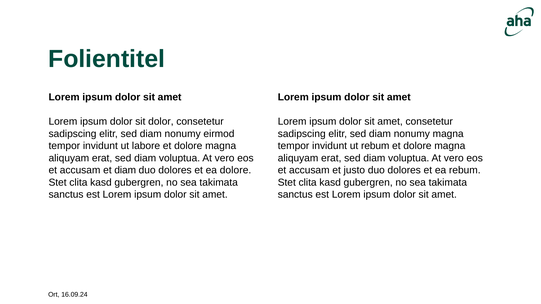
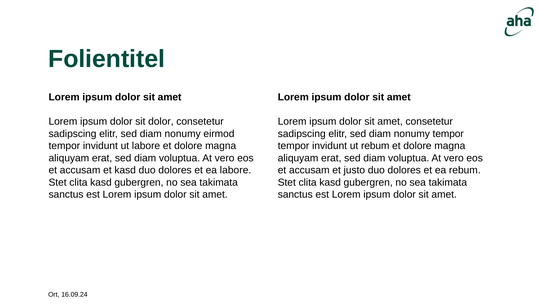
nonumy magna: magna -> tempor
et diam: diam -> kasd
ea dolore: dolore -> labore
